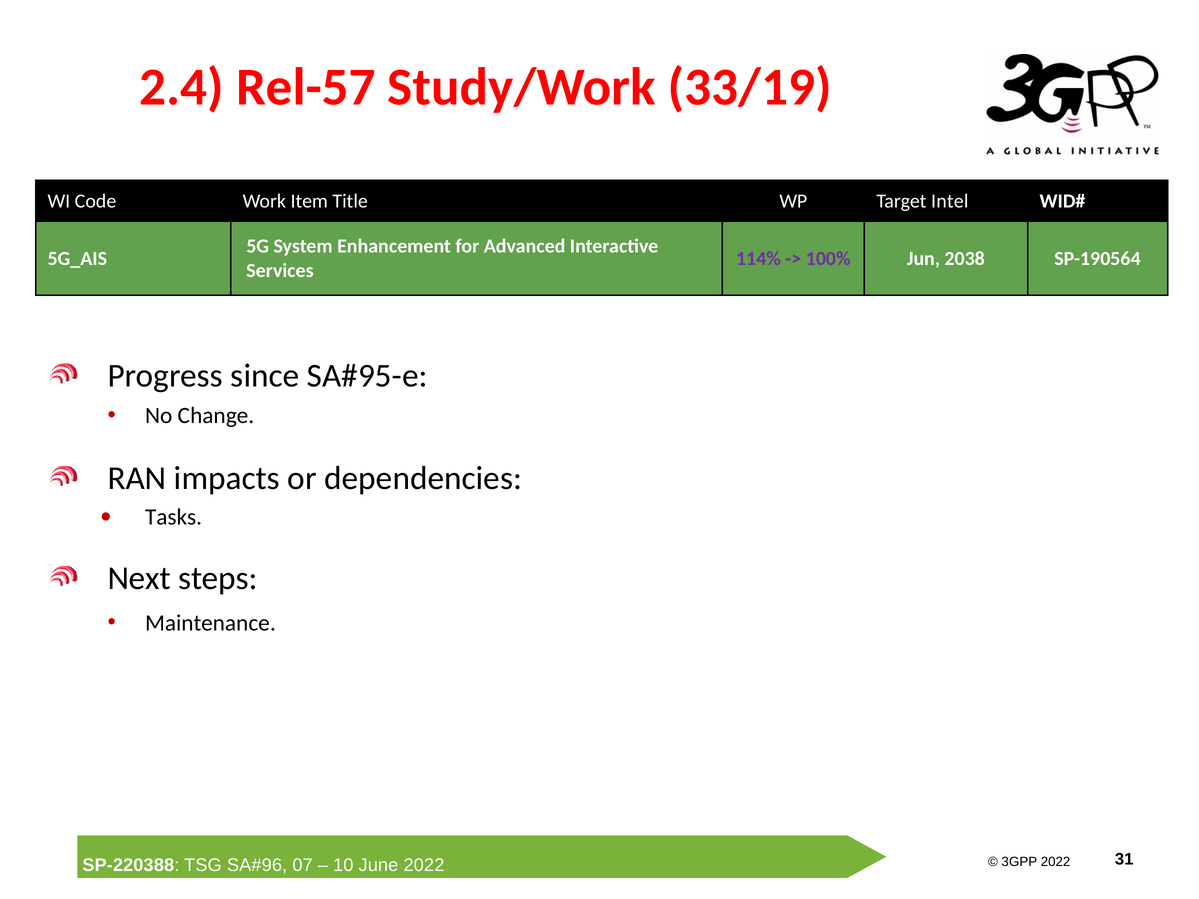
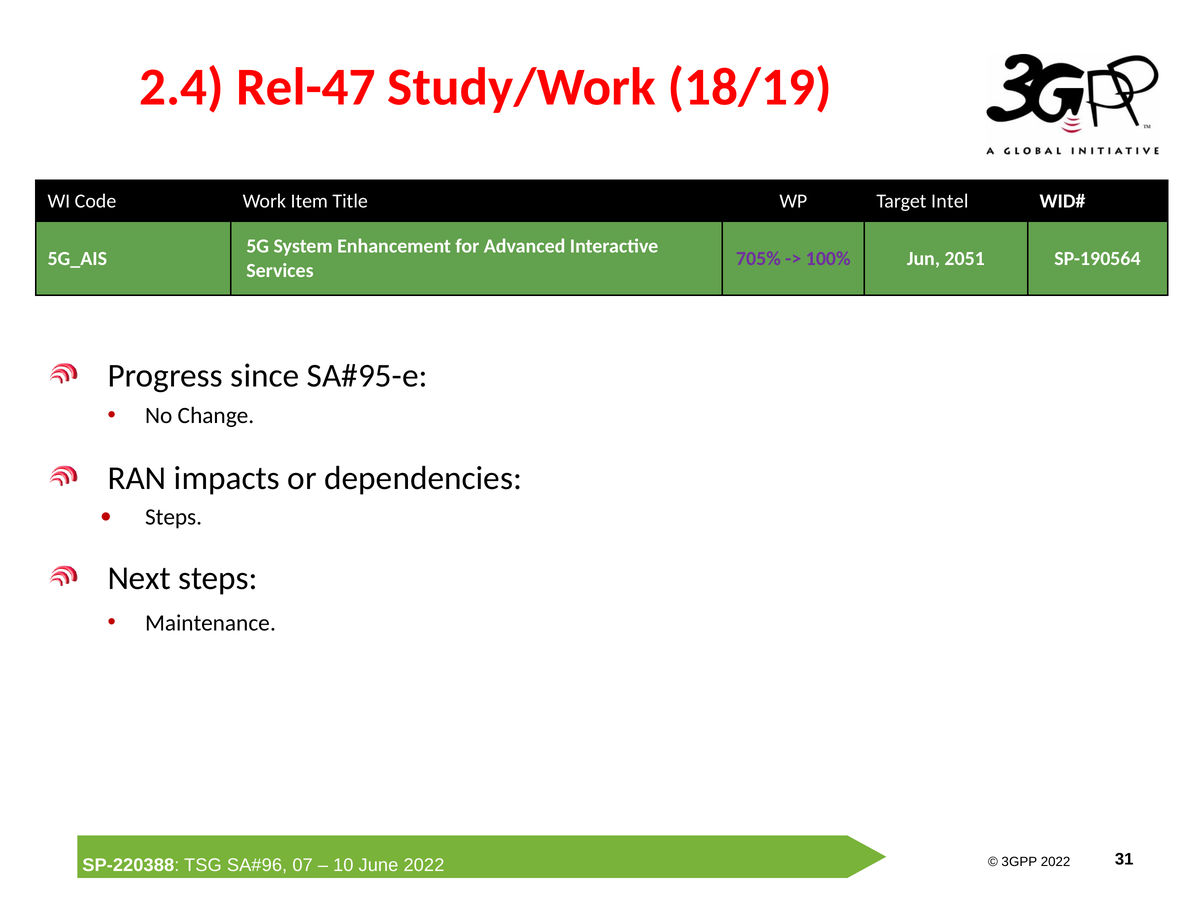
Rel-57: Rel-57 -> Rel-47
33/19: 33/19 -> 18/19
114%: 114% -> 705%
2038: 2038 -> 2051
Tasks at (174, 517): Tasks -> Steps
